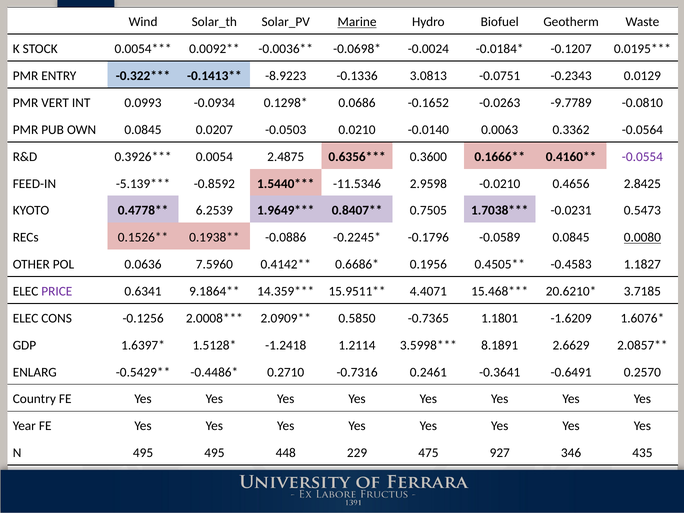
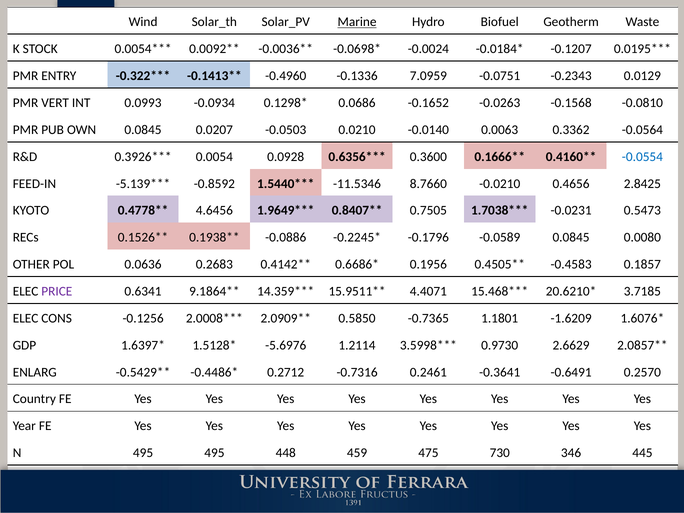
-8.9223: -8.9223 -> -0.4960
3.0813: 3.0813 -> 7.0959
-9.7789: -9.7789 -> -0.1568
2.4875: 2.4875 -> 0.0928
-0.0554 colour: purple -> blue
2.9598: 2.9598 -> 8.7660
6.2539: 6.2539 -> 4.6456
0.0080 underline: present -> none
7.5960: 7.5960 -> 0.2683
1.1827: 1.1827 -> 0.1857
-1.2418: -1.2418 -> -5.6976
8.1891: 8.1891 -> 0.9730
0.2710: 0.2710 -> 0.2712
229: 229 -> 459
927: 927 -> 730
435: 435 -> 445
